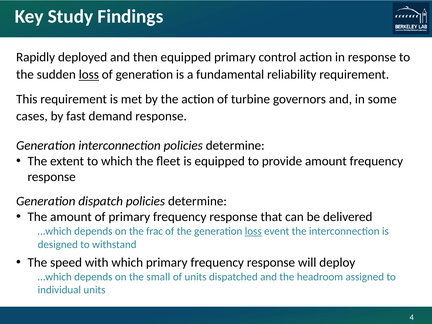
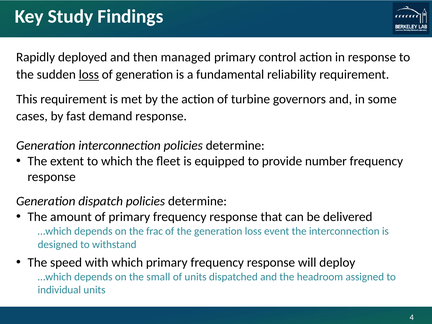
then equipped: equipped -> managed
provide amount: amount -> number
loss at (253, 231) underline: present -> none
